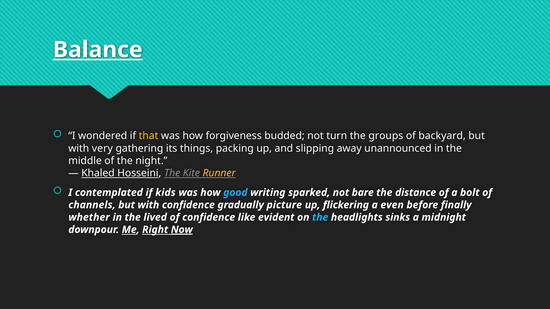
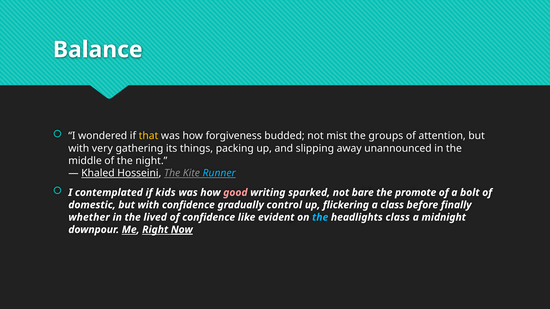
Balance underline: present -> none
turn: turn -> mist
backyard: backyard -> attention
Runner colour: yellow -> light blue
good colour: light blue -> pink
distance: distance -> promote
channels: channels -> domestic
picture: picture -> control
a even: even -> class
headlights sinks: sinks -> class
